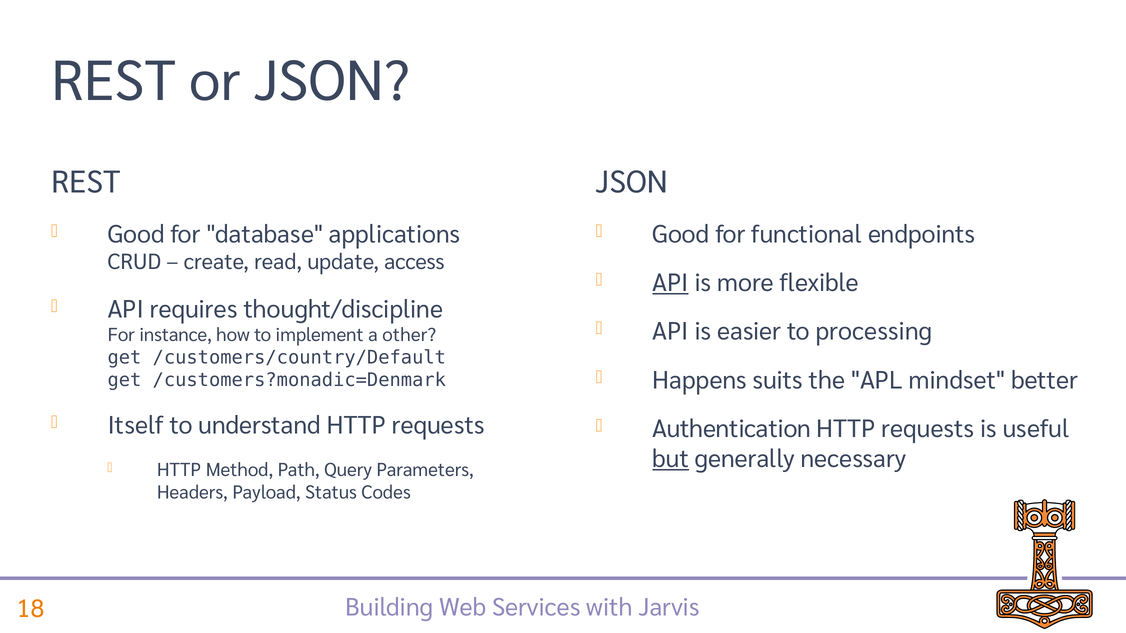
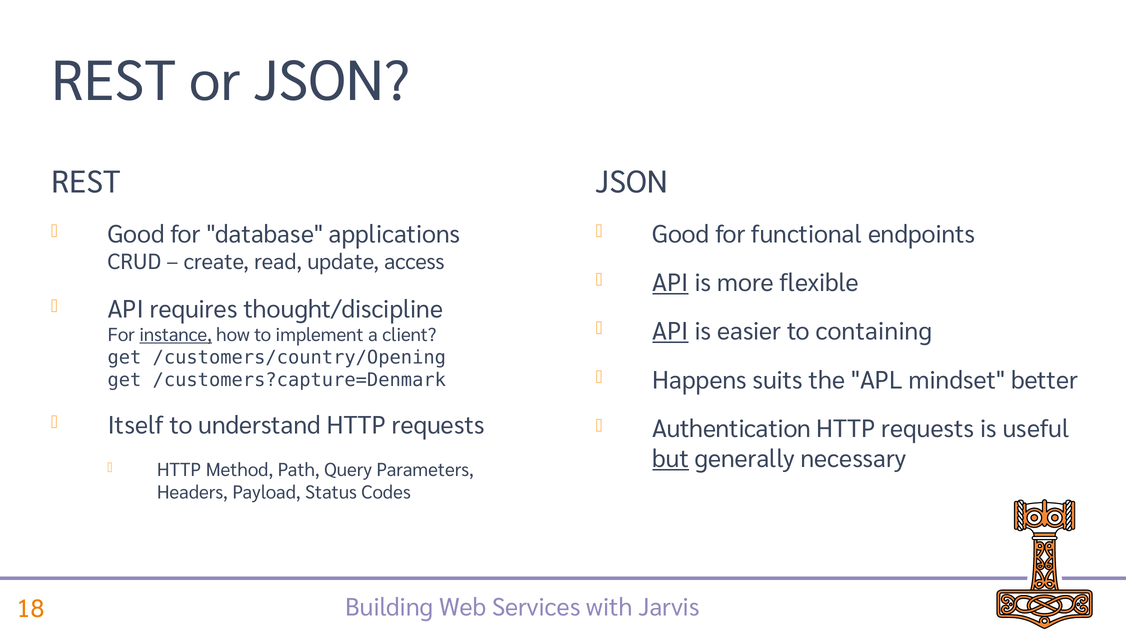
API at (671, 332) underline: none -> present
processing: processing -> containing
instance underline: none -> present
other: other -> client
/customers/country/Default: /customers/country/Default -> /customers/country/Opening
/customers?monadic=Denmark: /customers?monadic=Denmark -> /customers?capture=Denmark
